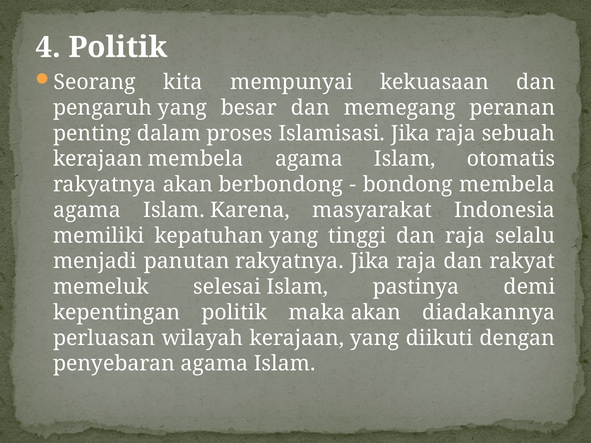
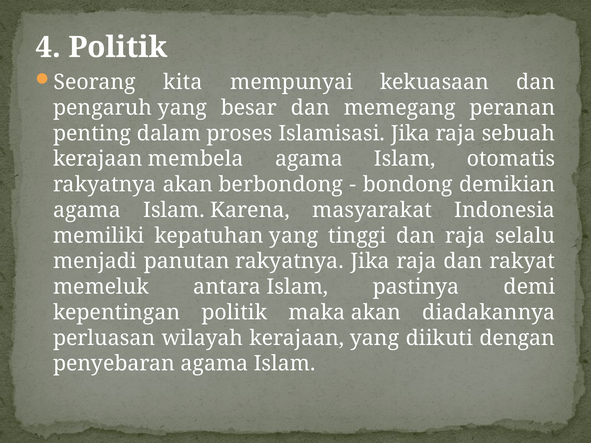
bondong membela: membela -> demikian
selesai: selesai -> antara
